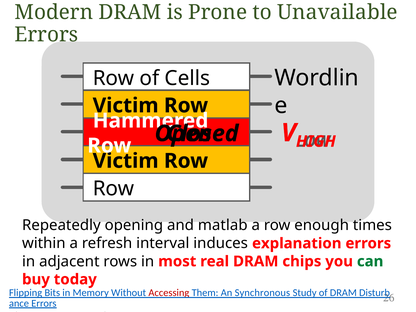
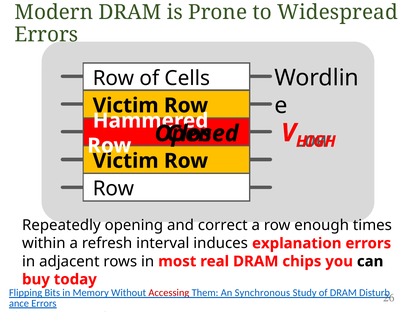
Unavailable: Unavailable -> Widespread
matlab: matlab -> correct
can colour: green -> black
